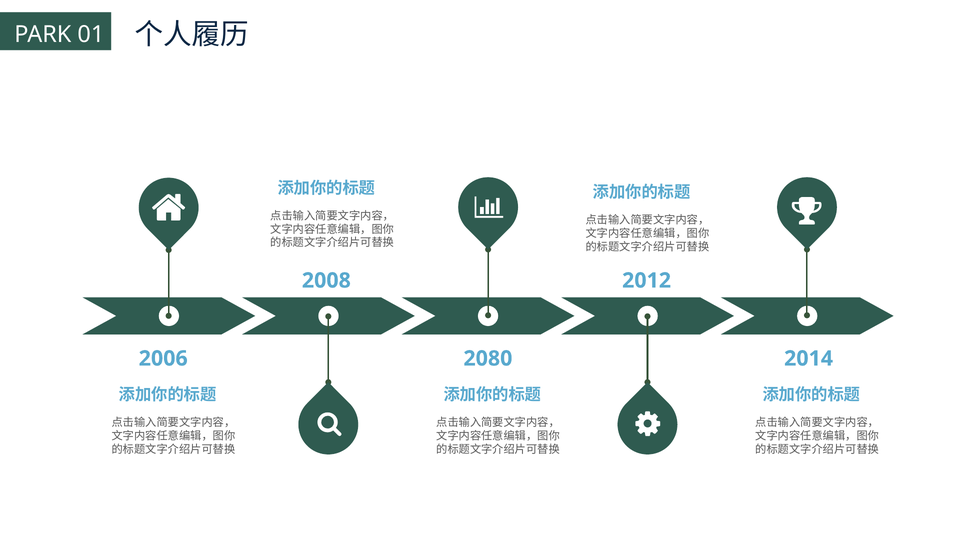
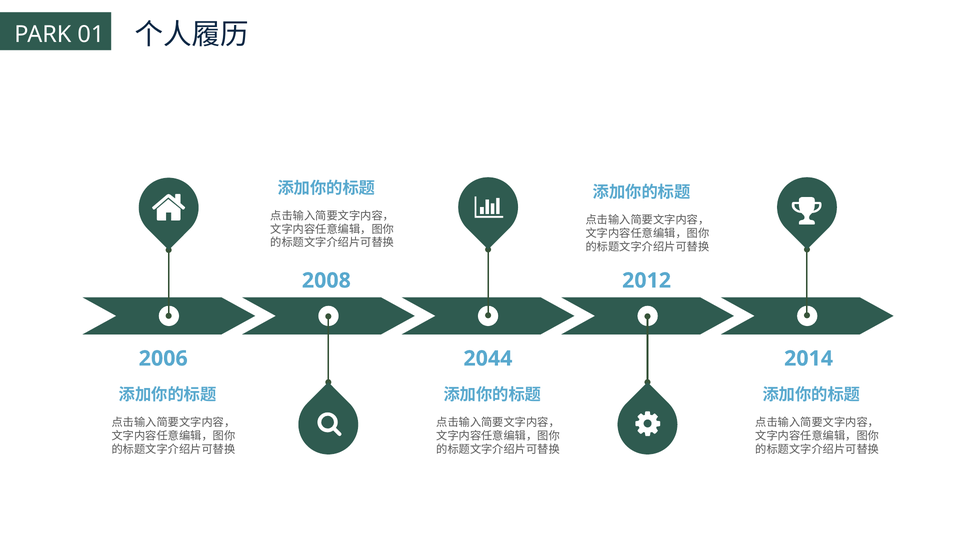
2080: 2080 -> 2044
